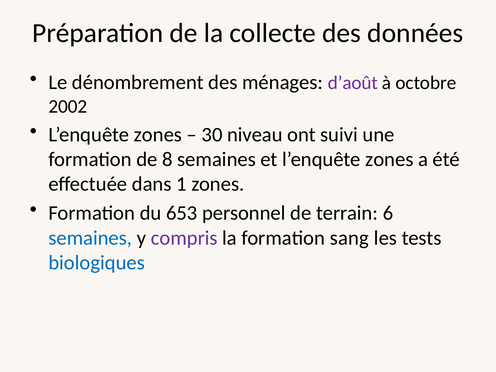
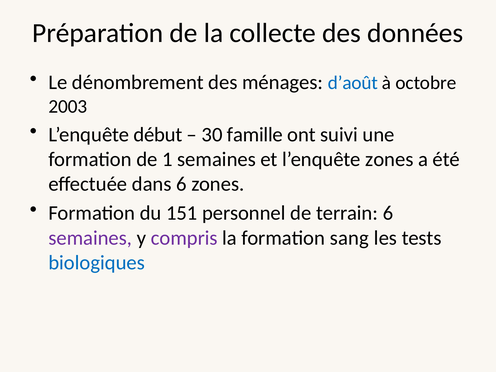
d’août colour: purple -> blue
2002: 2002 -> 2003
zones at (158, 135): zones -> début
niveau: niveau -> famille
8: 8 -> 1
dans 1: 1 -> 6
653: 653 -> 151
semaines at (90, 238) colour: blue -> purple
